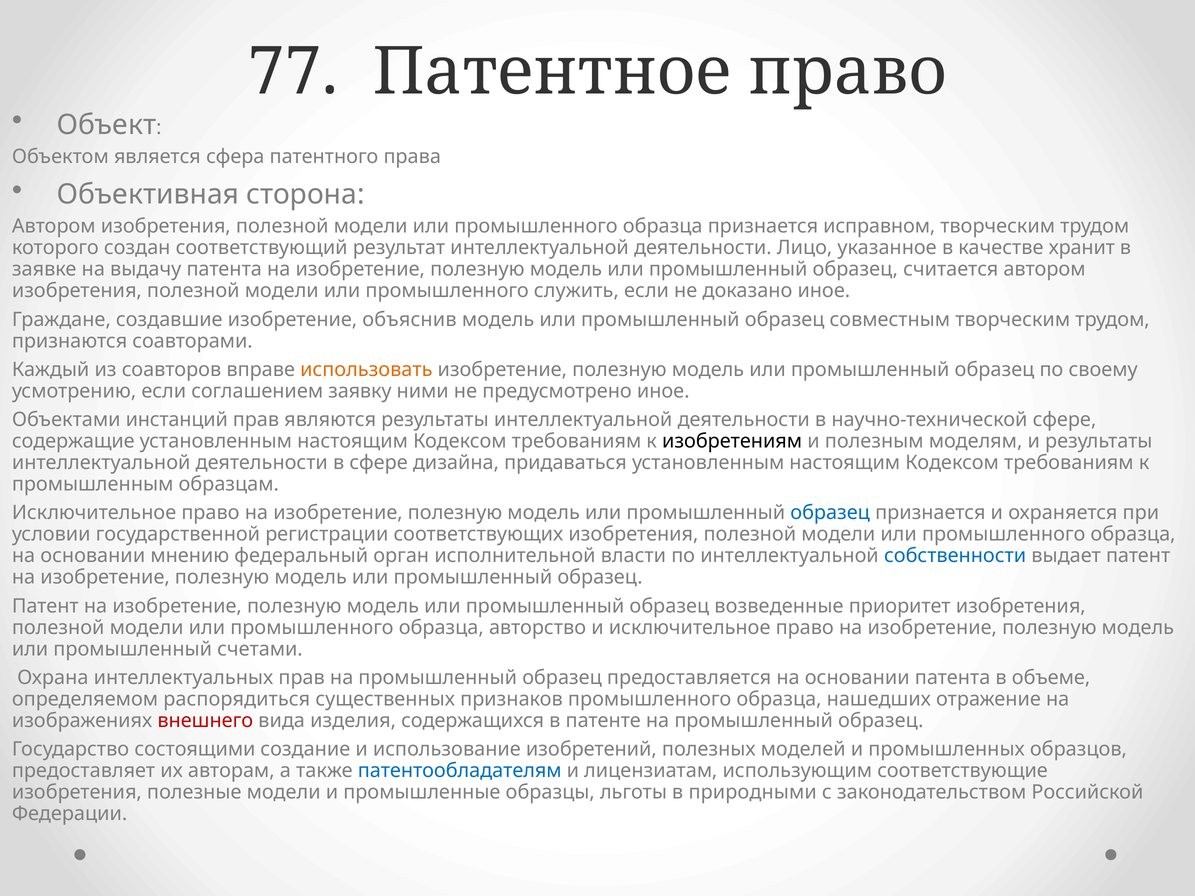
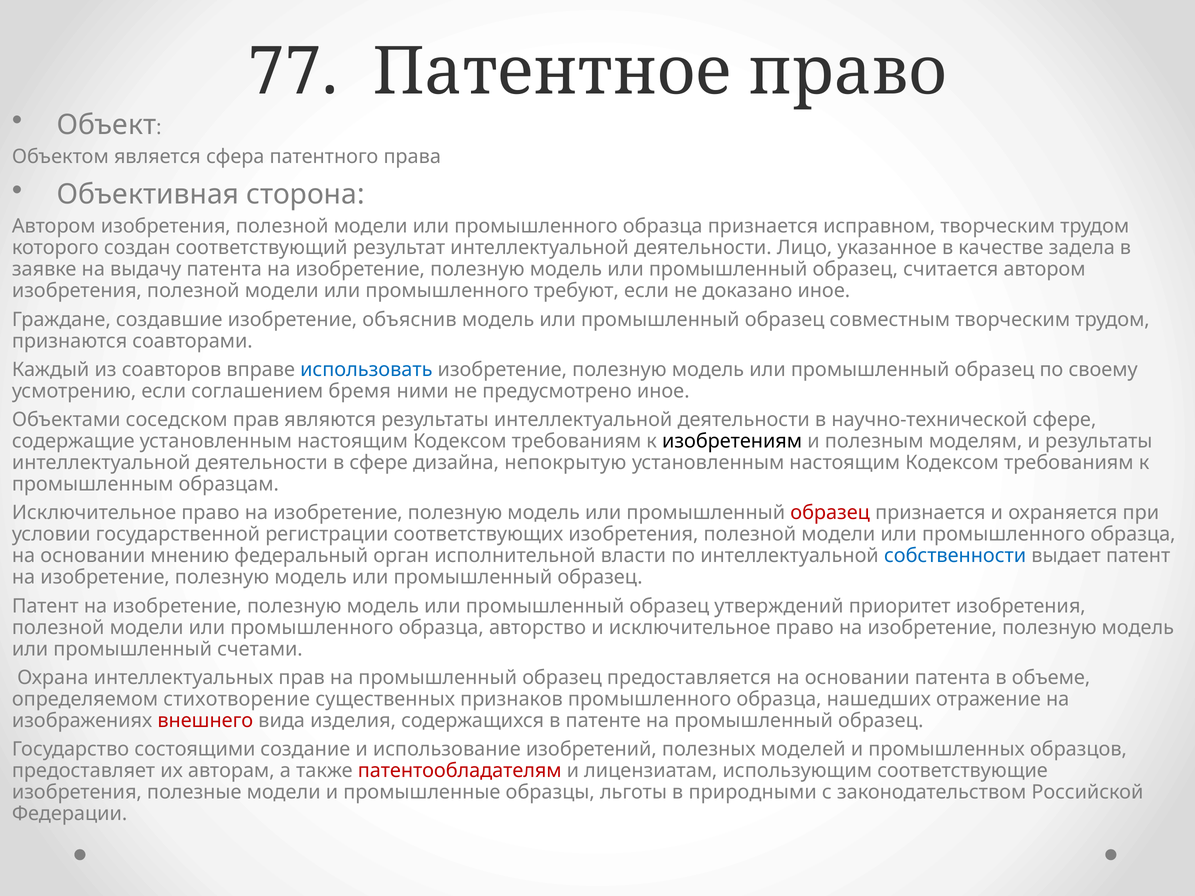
хранит: хранит -> задела
служить: служить -> требуют
использовать colour: orange -> blue
заявку: заявку -> бремя
инстанций: инстанций -> соседском
придаваться: придаваться -> непокрытую
образец at (830, 513) colour: blue -> red
возведенные: возведенные -> утверждений
распорядиться: распорядиться -> стихотворение
патентообладателям colour: blue -> red
